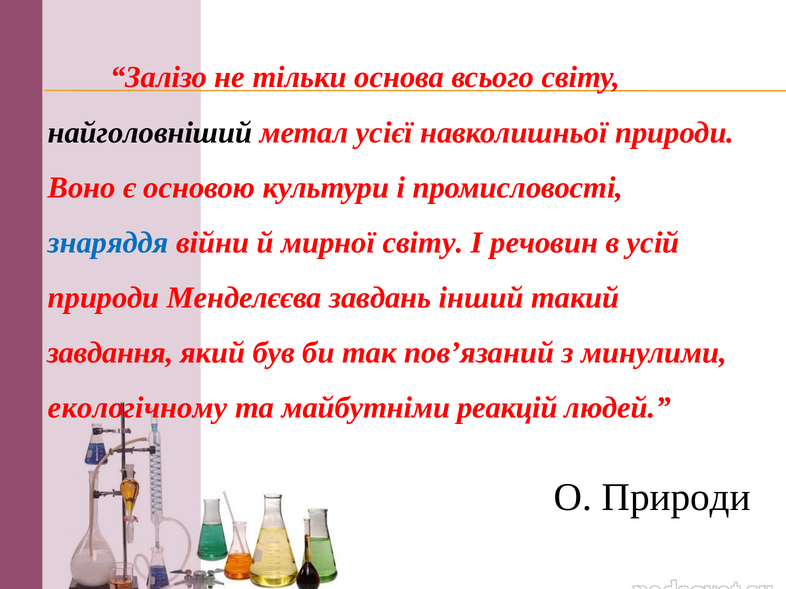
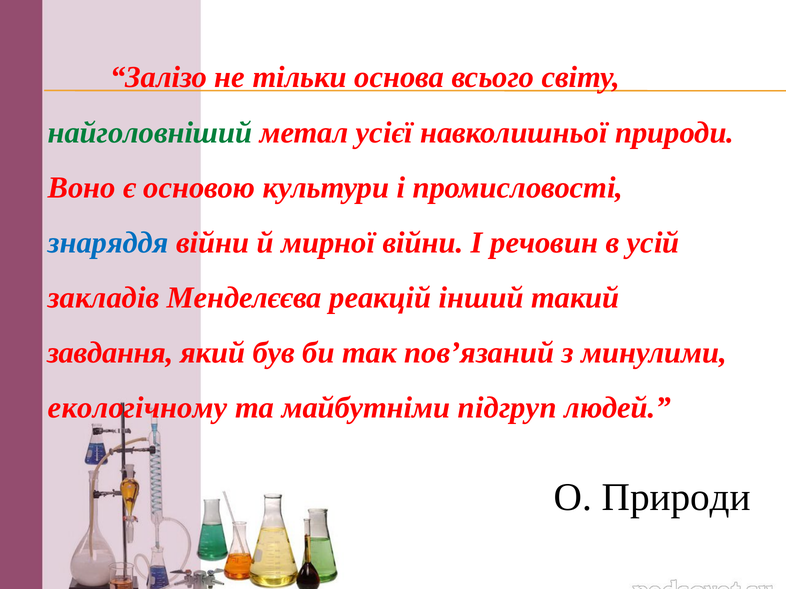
найголовніший colour: black -> green
мирної світу: світу -> війни
природи at (104, 298): природи -> закладів
завдань: завдань -> реакцій
реакцій: реакцій -> підгруп
